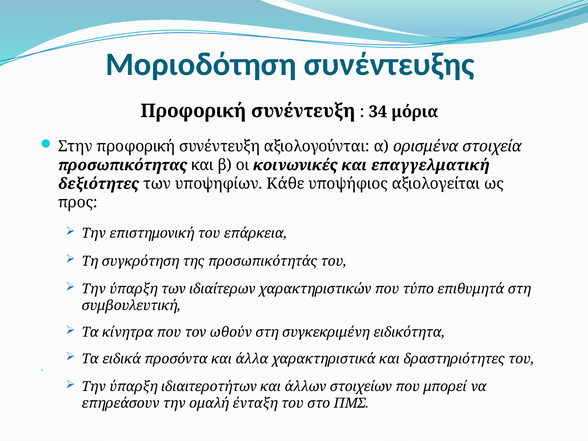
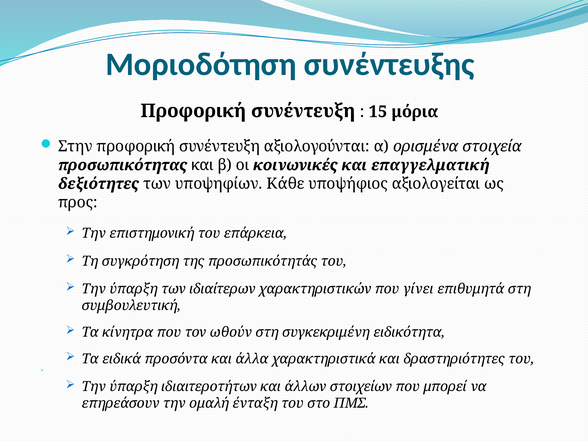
34: 34 -> 15
τύπο: τύπο -> γίνει
